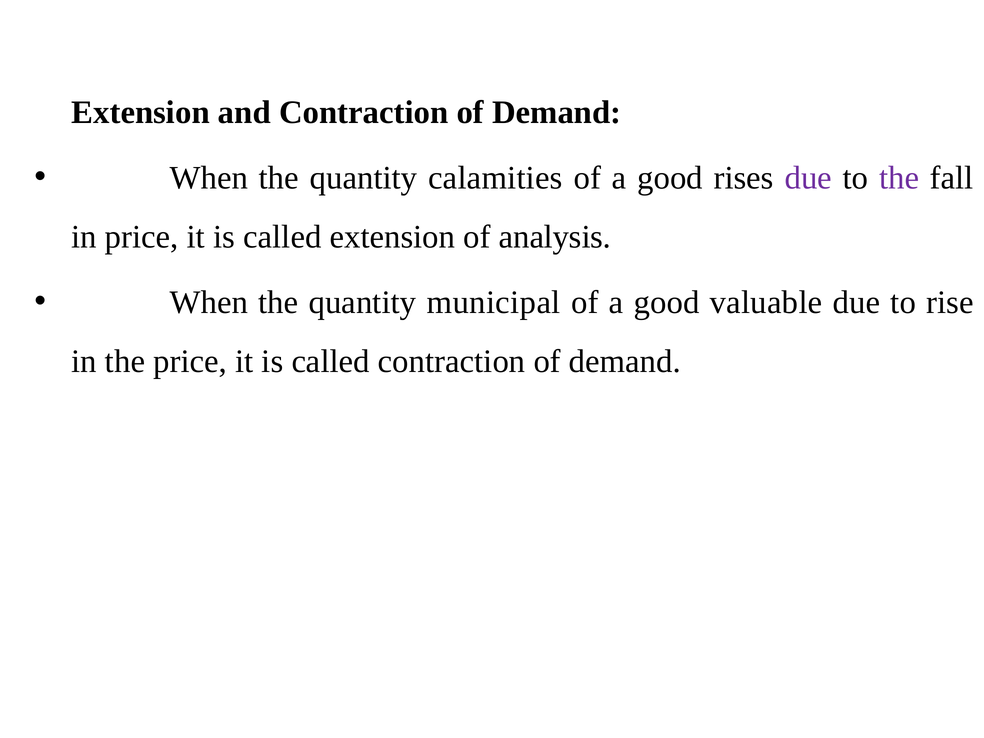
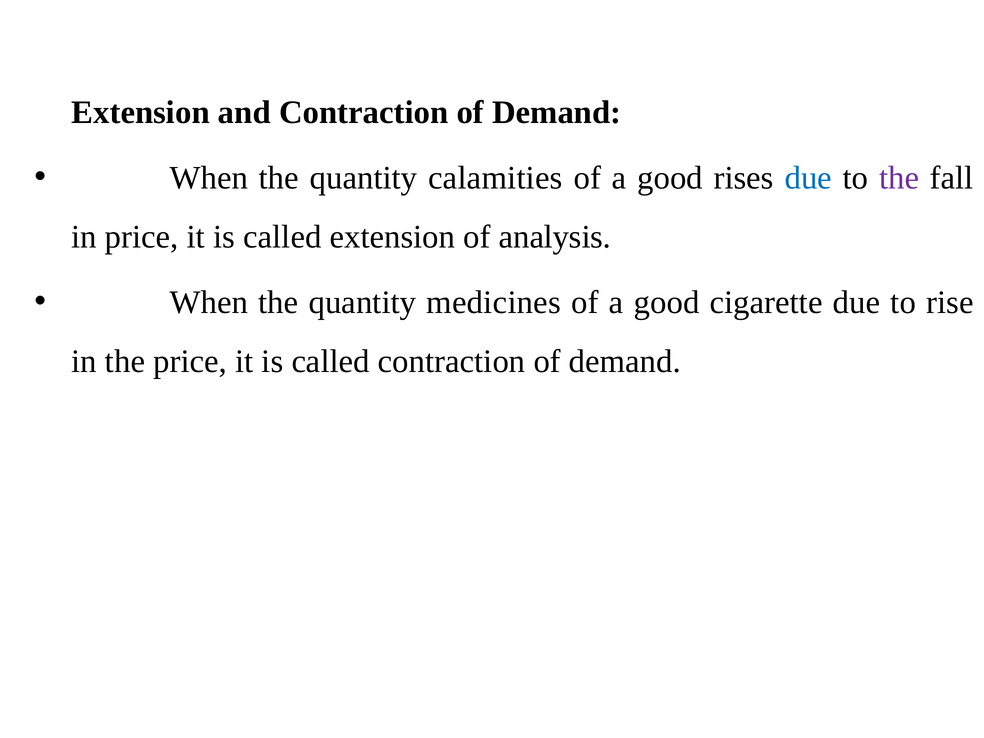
due at (808, 178) colour: purple -> blue
municipal: municipal -> medicines
valuable: valuable -> cigarette
